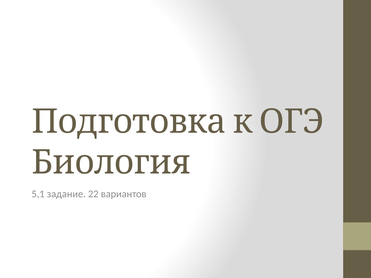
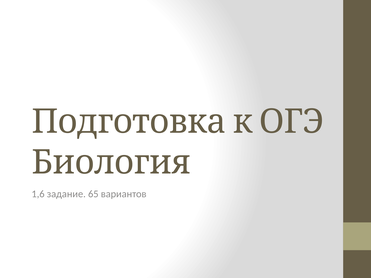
5,1: 5,1 -> 1,6
22: 22 -> 65
